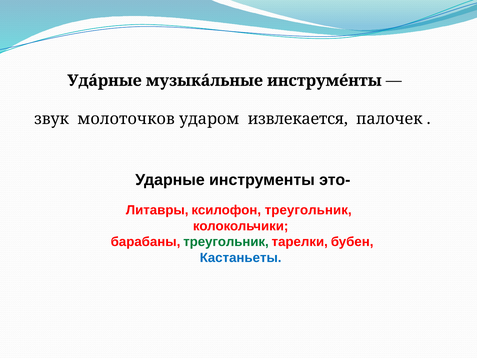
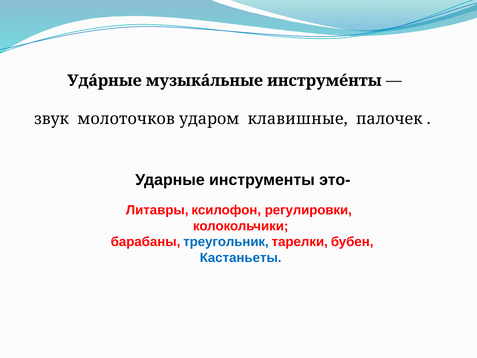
извлекается: извлекается -> клавишные
ксилофон треугольник: треугольник -> регулировки
треугольник at (226, 242) colour: green -> blue
